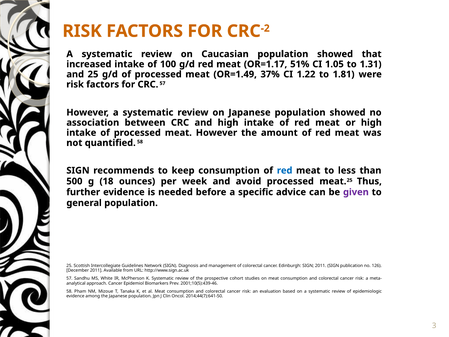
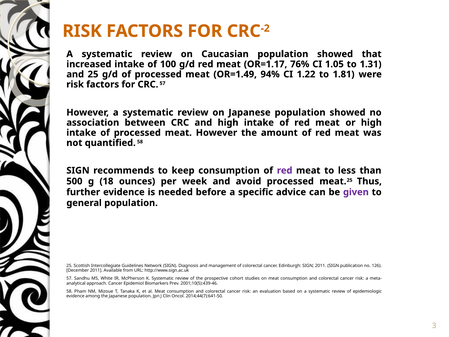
51%: 51% -> 76%
37%: 37% -> 94%
red at (285, 170) colour: blue -> purple
